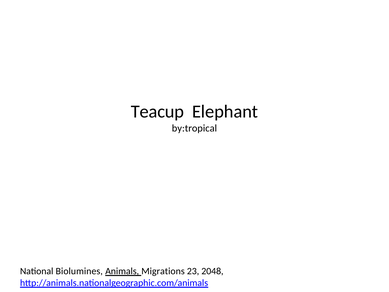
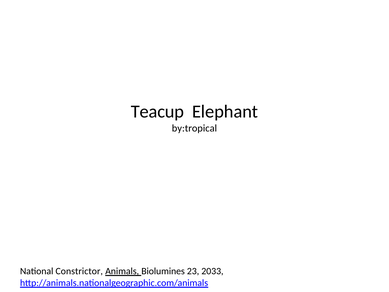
Biolumines: Biolumines -> Constrictor
Migrations: Migrations -> Biolumines
2048: 2048 -> 2033
